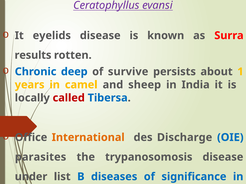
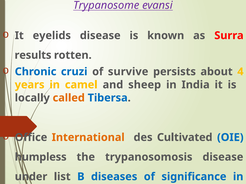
Ceratophyllus: Ceratophyllus -> Trypanosome
deep: deep -> cruzi
1: 1 -> 4
called colour: red -> orange
Discharge: Discharge -> Cultivated
parasites: parasites -> humpless
